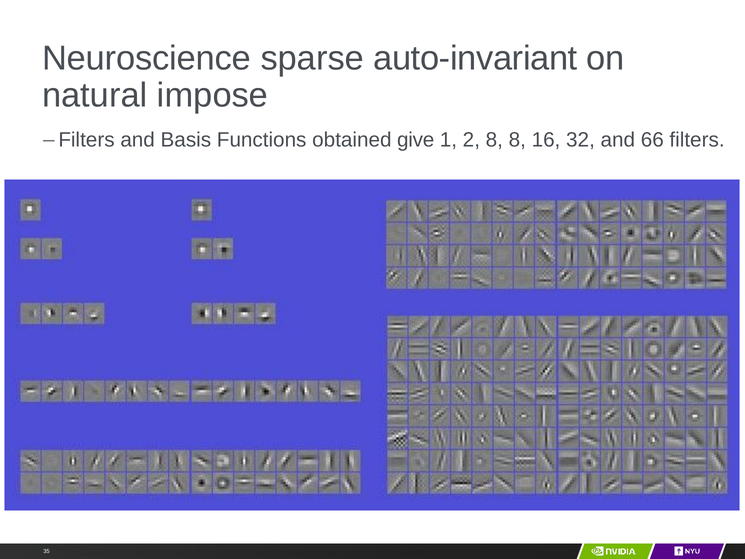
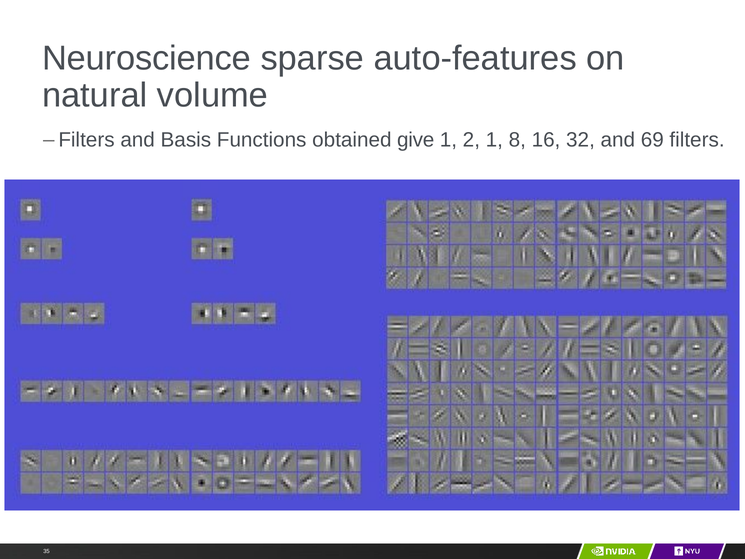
auto-invariant: auto-invariant -> auto-features
impose: impose -> volume
2 8: 8 -> 1
66: 66 -> 69
